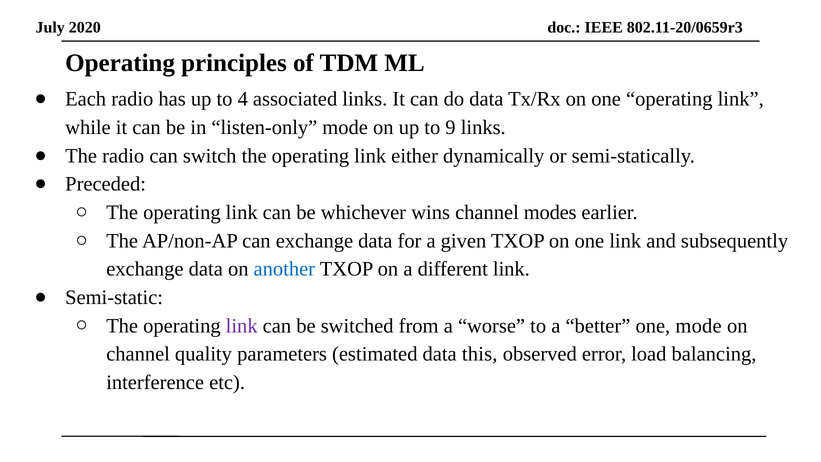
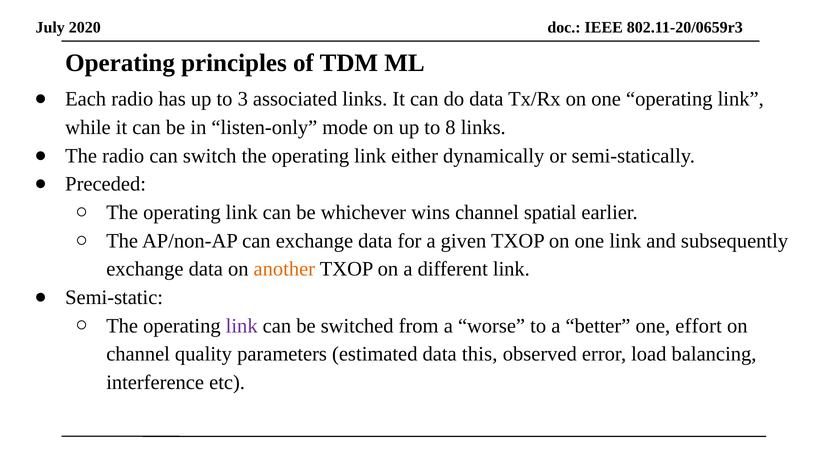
4: 4 -> 3
9: 9 -> 8
modes: modes -> spatial
another colour: blue -> orange
one mode: mode -> effort
